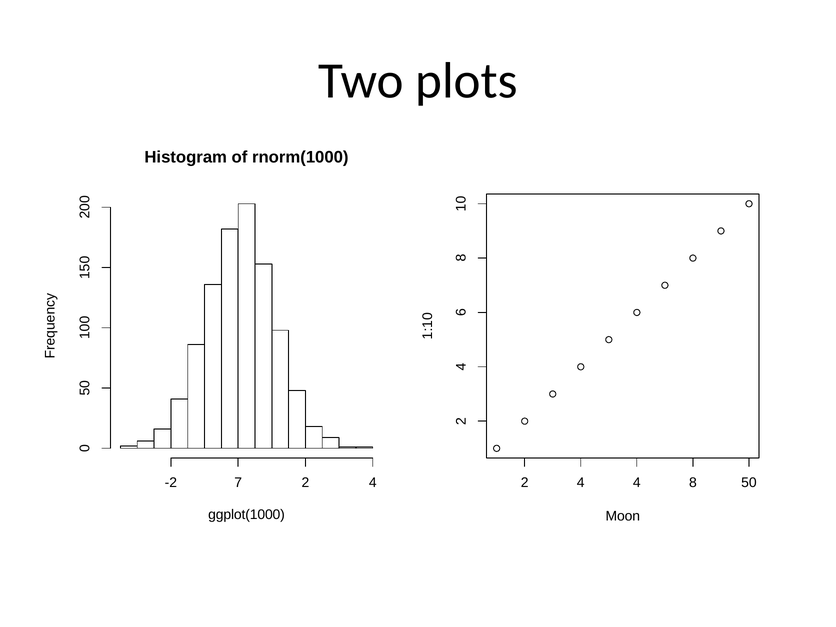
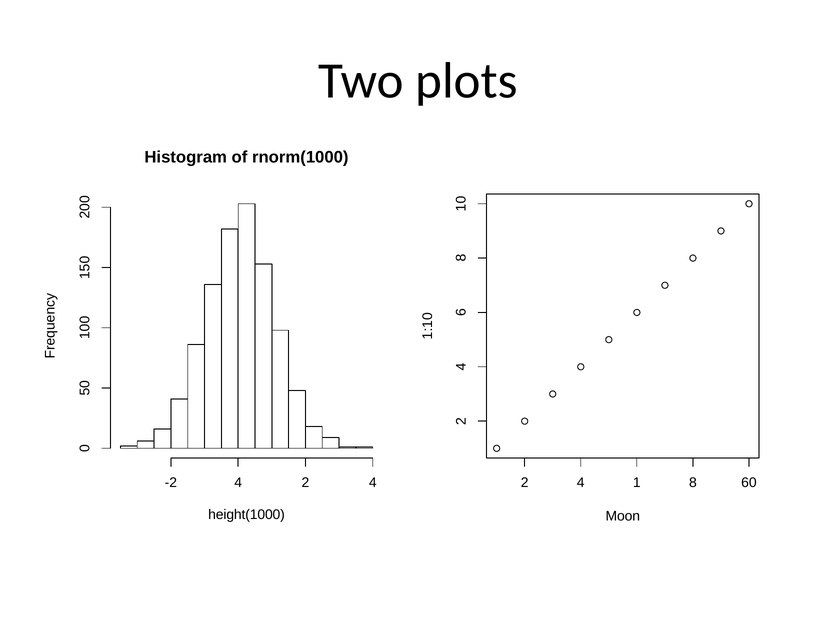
-2 7: 7 -> 4
4 4: 4 -> 1
50: 50 -> 60
ggplot(1000: ggplot(1000 -> height(1000
